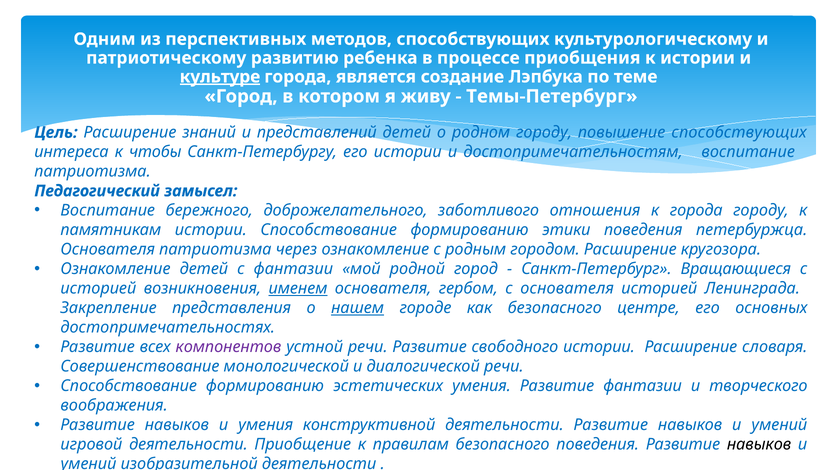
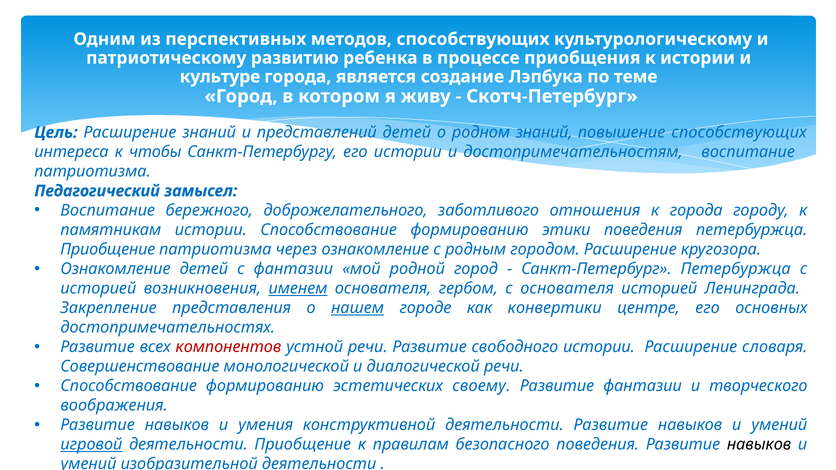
культуре underline: present -> none
Темы-Петербург: Темы-Петербург -> Скотч-Петербург
родном городу: городу -> знаний
Основателя at (108, 250): Основателя -> Приобщение
Санкт-Петербург Вращающиеся: Вращающиеся -> Петербуржца
как безопасного: безопасного -> конвертики
компонентов colour: purple -> red
эстетических умения: умения -> своему
игровой underline: none -> present
